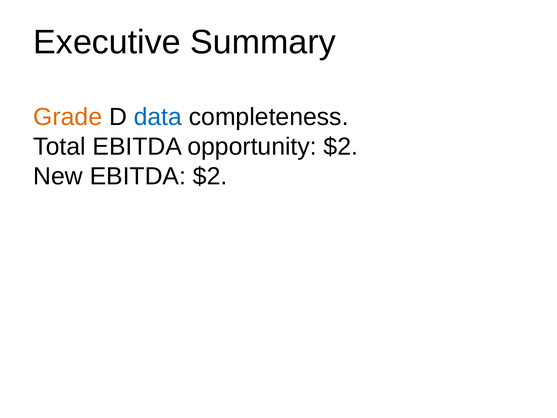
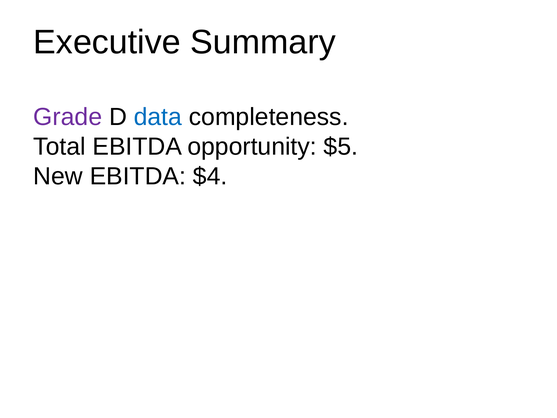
Grade colour: orange -> purple
opportunity $2: $2 -> $5
EBITDA $2: $2 -> $4
